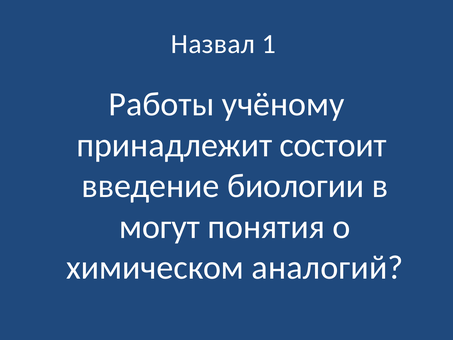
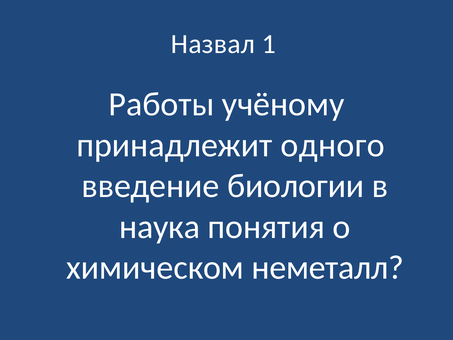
состоит: состоит -> одного
могут: могут -> наука
аналогий: аналогий -> неметалл
